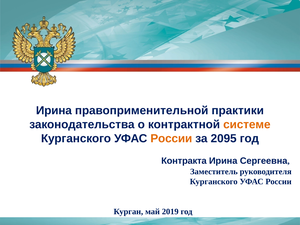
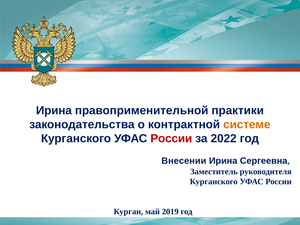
России at (171, 139) colour: orange -> red
2095: 2095 -> 2022
Контракта: Контракта -> Внесении
